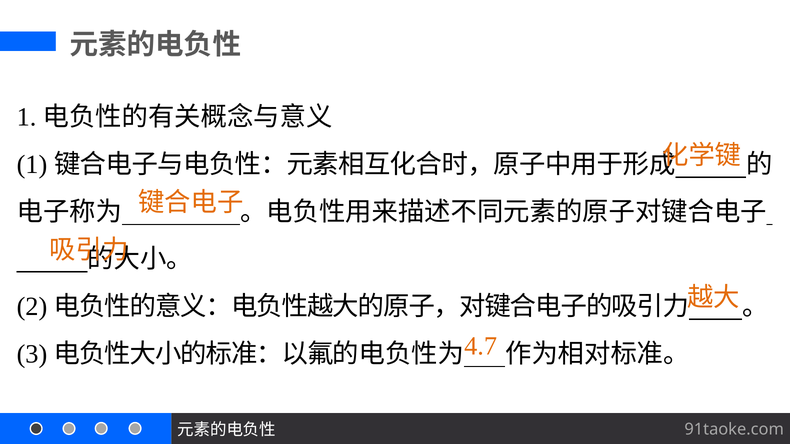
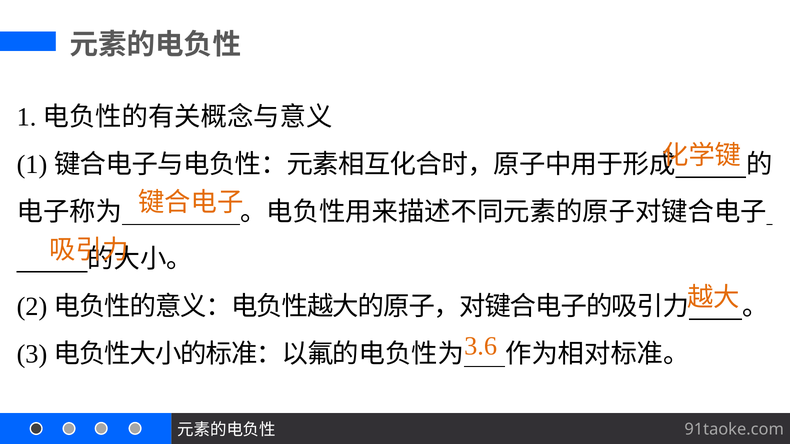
4.7: 4.7 -> 3.6
